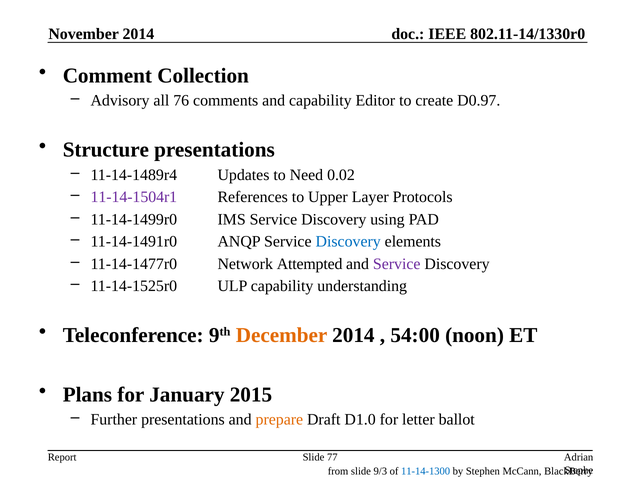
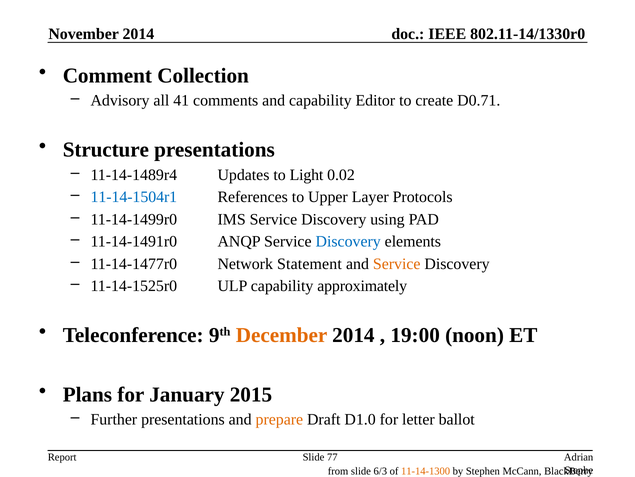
76: 76 -> 41
D0.97: D0.97 -> D0.71
Need: Need -> Light
11-14-1504r1 colour: purple -> blue
Attempted: Attempted -> Statement
Service at (397, 263) colour: purple -> orange
understanding: understanding -> approximately
54:00: 54:00 -> 19:00
9/3: 9/3 -> 6/3
11-14-1300 colour: blue -> orange
